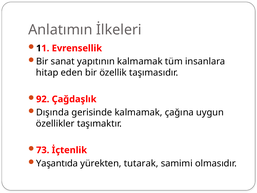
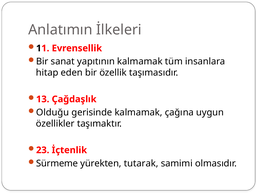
92: 92 -> 13
Dışında: Dışında -> Olduğu
73: 73 -> 23
Yaşantıda: Yaşantıda -> Sürmeme
